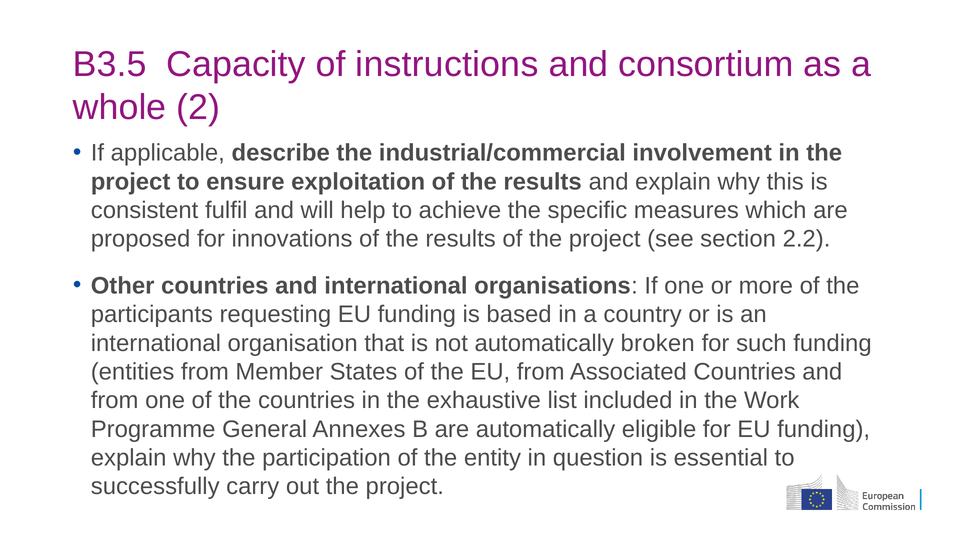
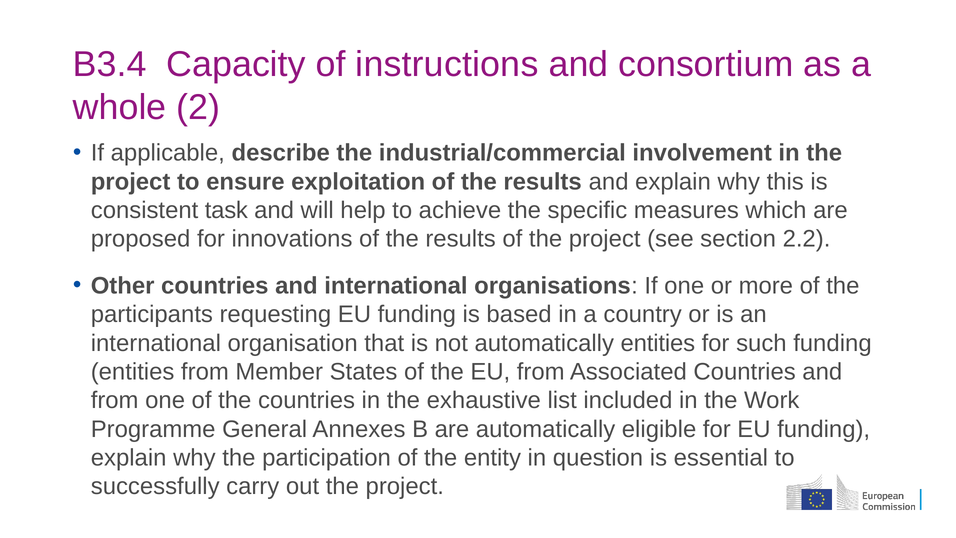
B3.5: B3.5 -> B3.4
fulfil: fulfil -> task
automatically broken: broken -> entities
